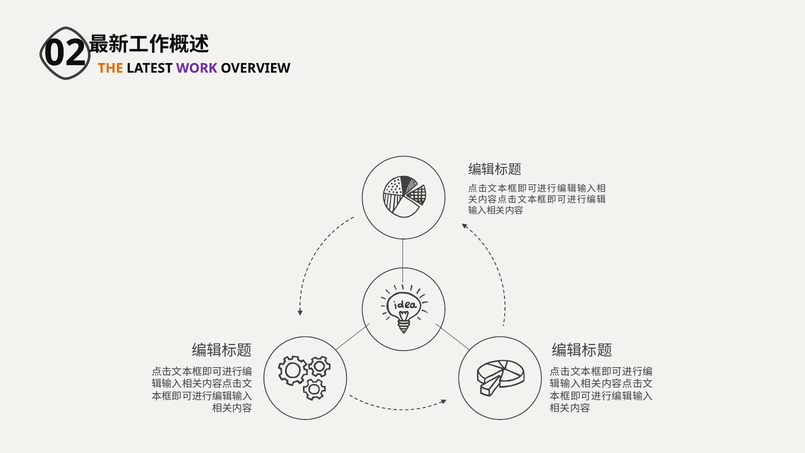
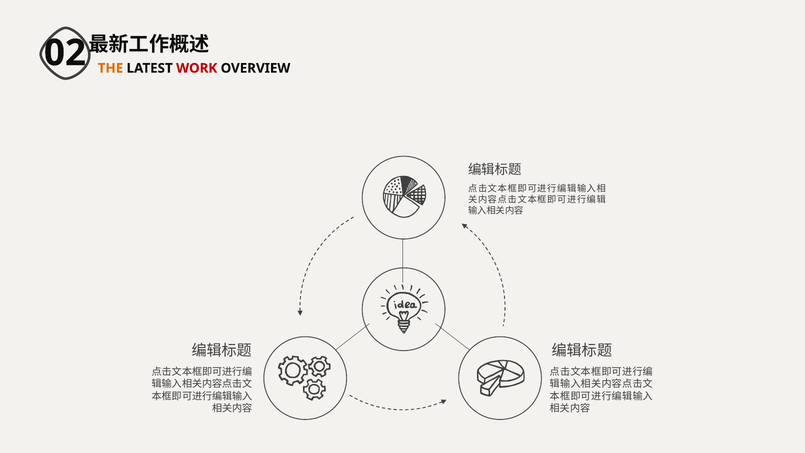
WORK colour: purple -> red
